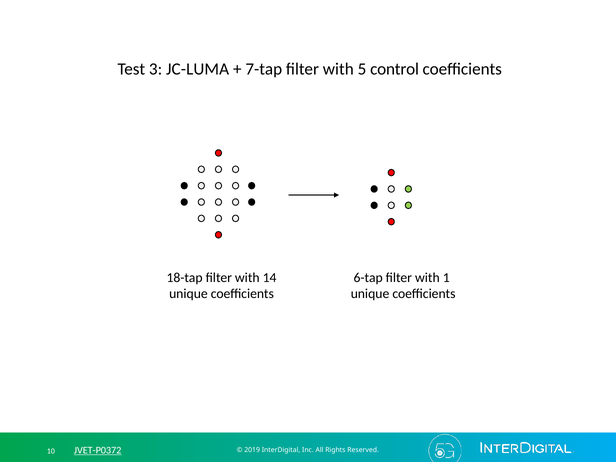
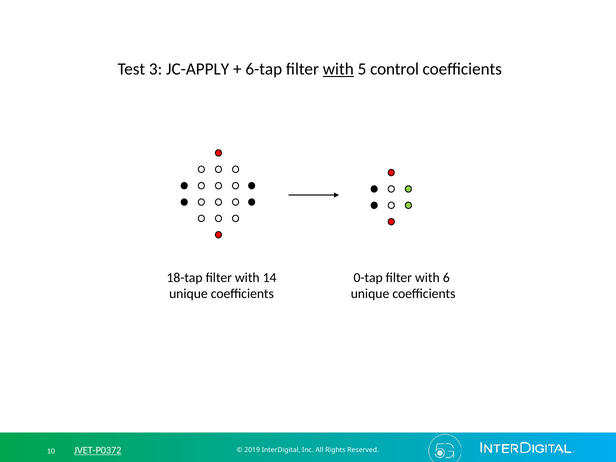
JC-LUMA: JC-LUMA -> JC-APPLY
7-tap: 7-tap -> 6-tap
with at (338, 69) underline: none -> present
6-tap: 6-tap -> 0-tap
1: 1 -> 6
